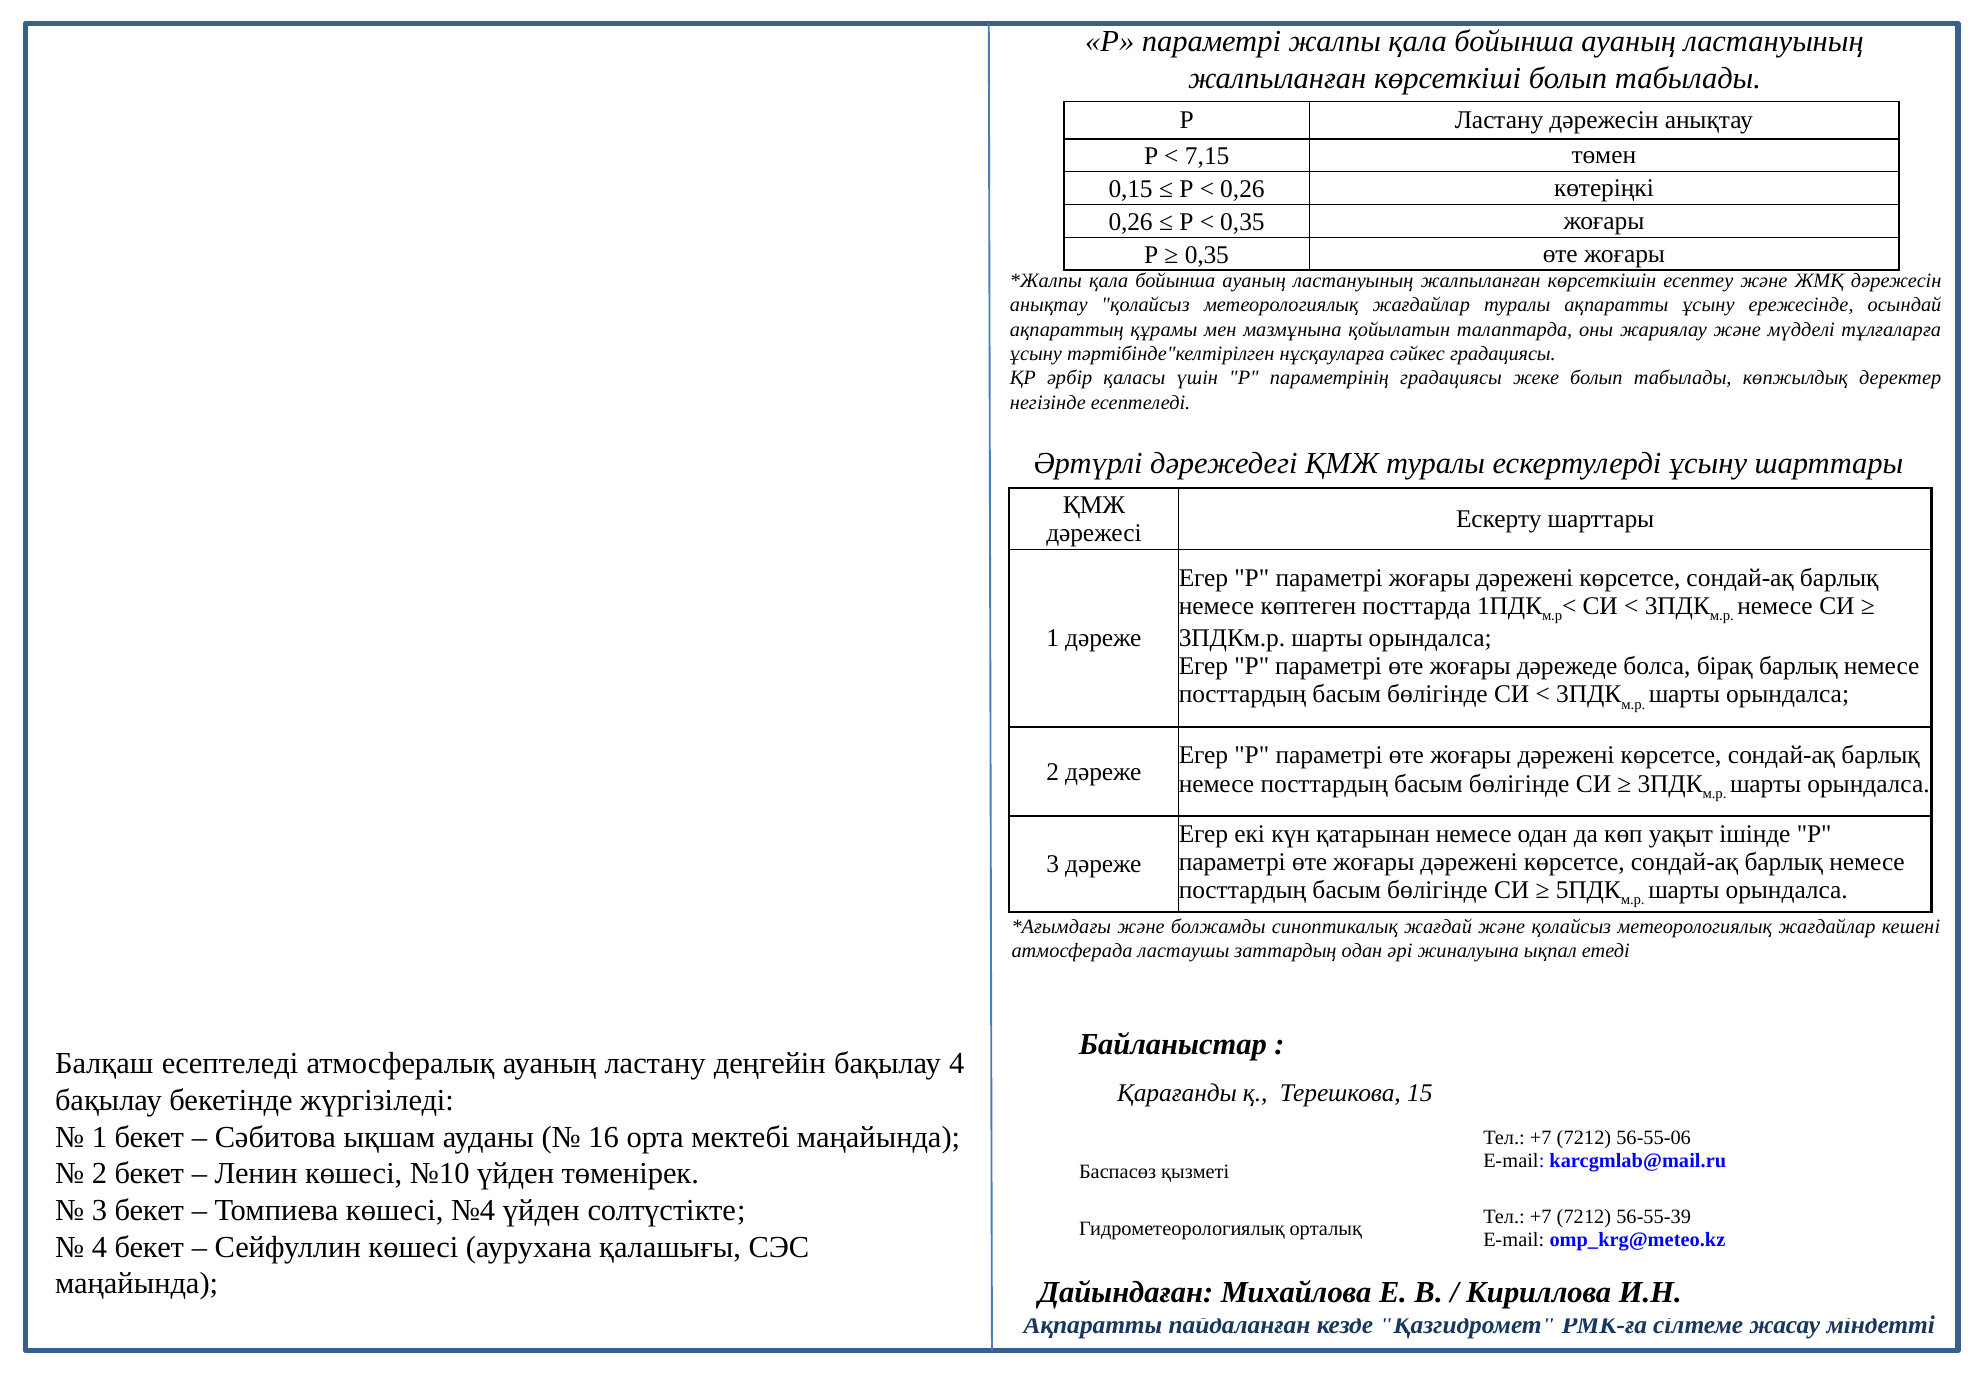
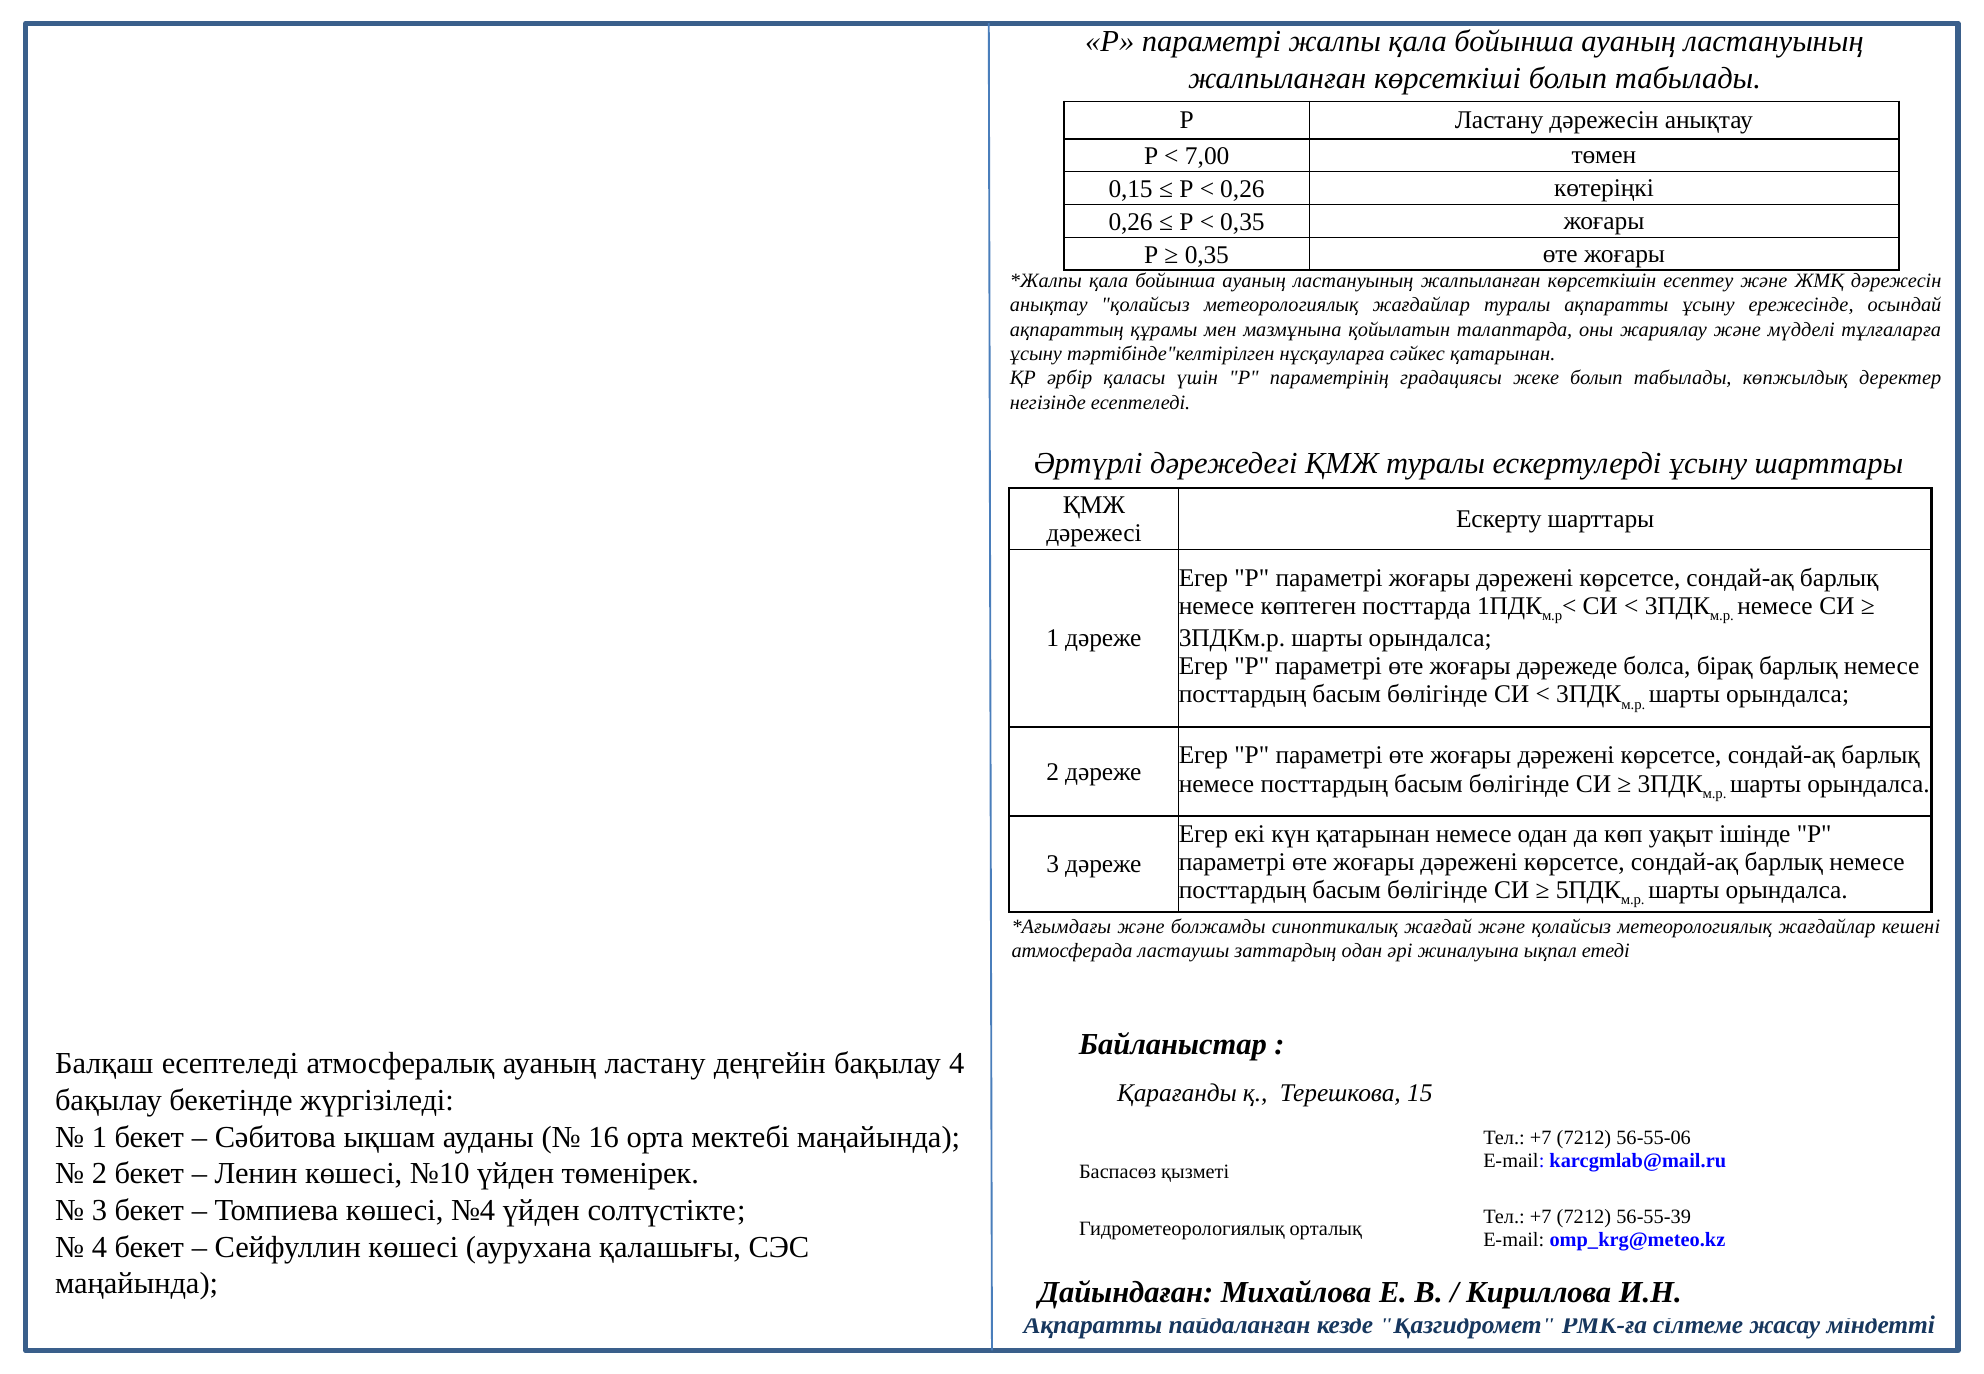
7,15: 7,15 -> 7,00
сәйкес градациясы: градациясы -> қатарынан
